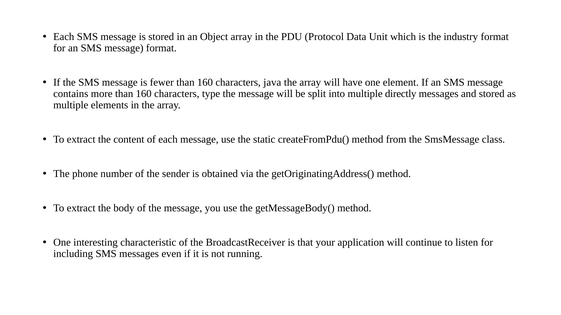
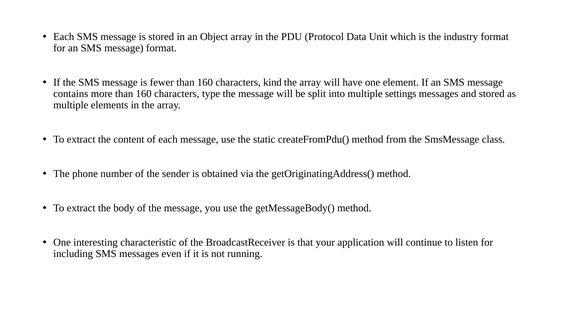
java: java -> kind
directly: directly -> settings
